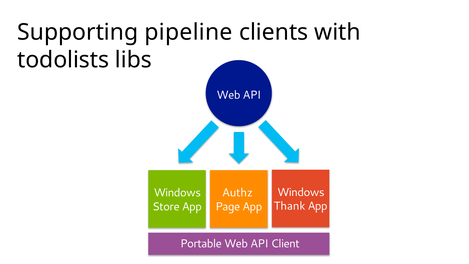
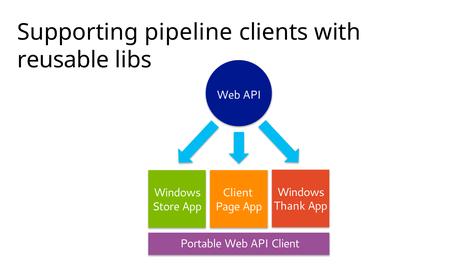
todolists: todolists -> reusable
Authz at (238, 193): Authz -> Client
